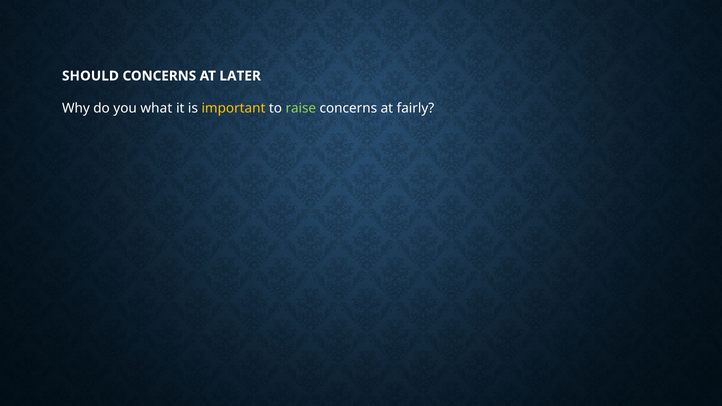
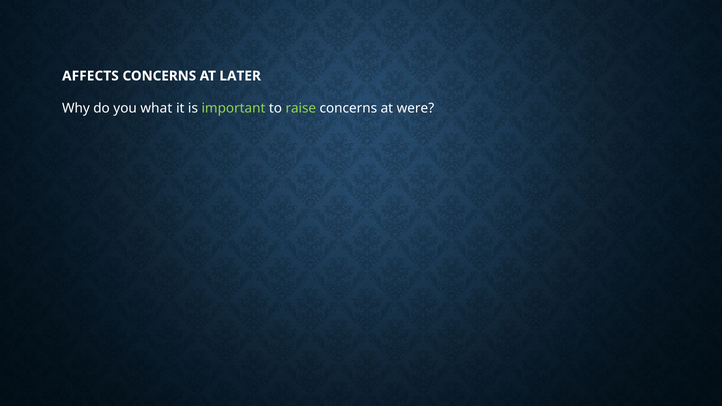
SHOULD: SHOULD -> AFFECTS
important colour: yellow -> light green
fairly: fairly -> were
